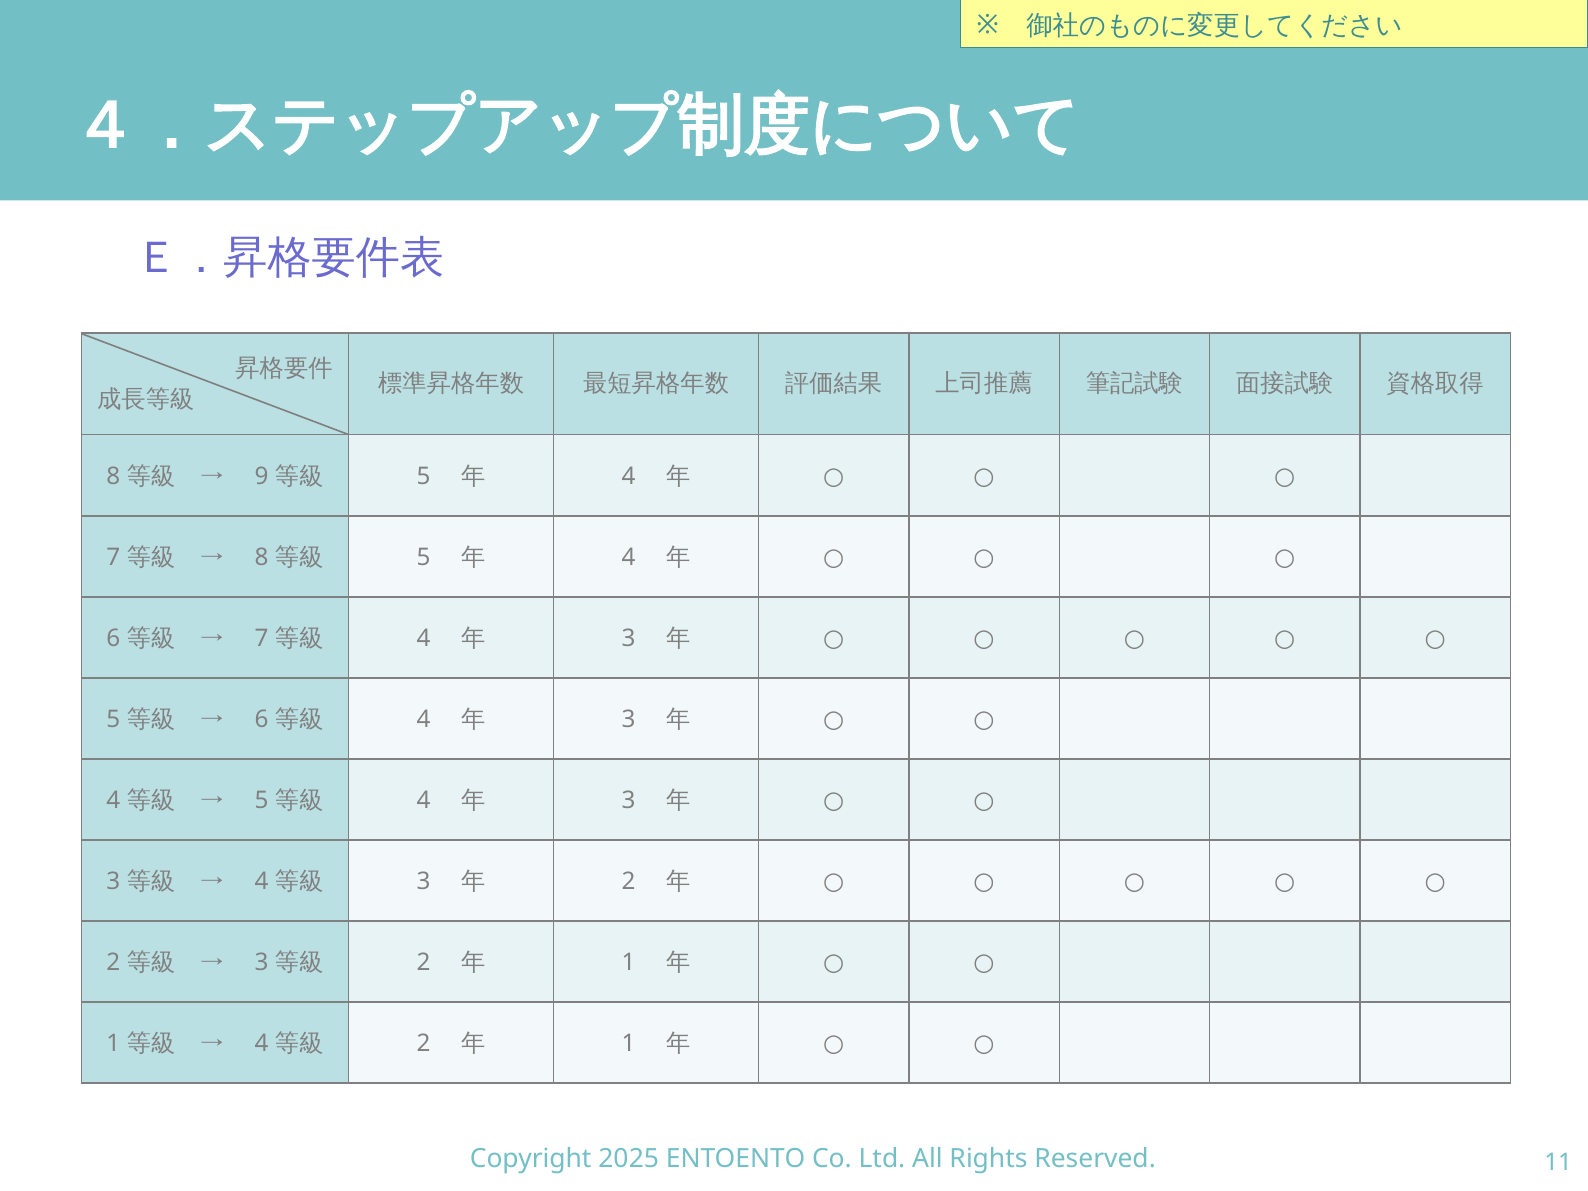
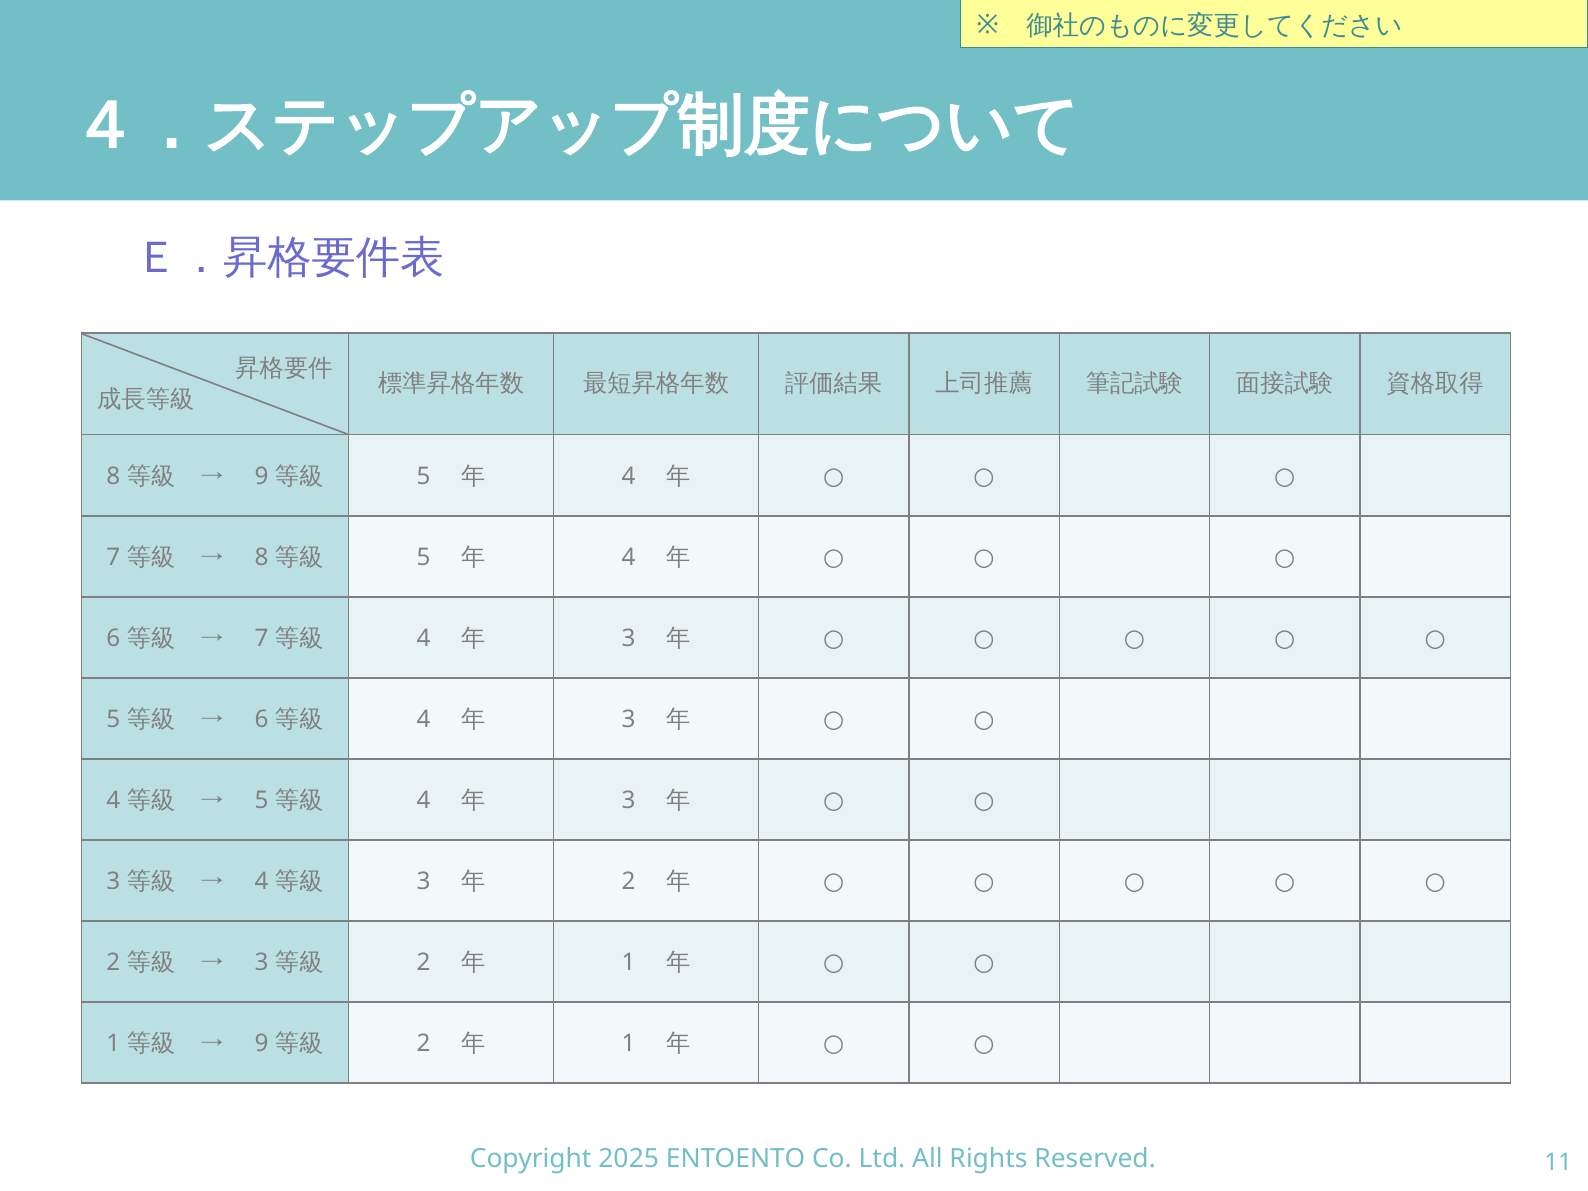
4 at (262, 1044): 4 -> 9
